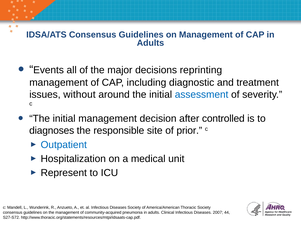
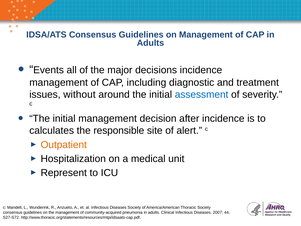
decisions reprinting: reprinting -> incidence
after controlled: controlled -> incidence
diagnoses: diagnoses -> calculates
prior: prior -> alert
Outpatient colour: blue -> orange
